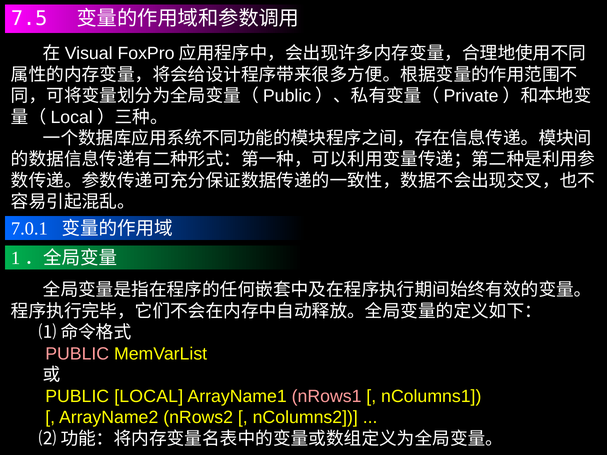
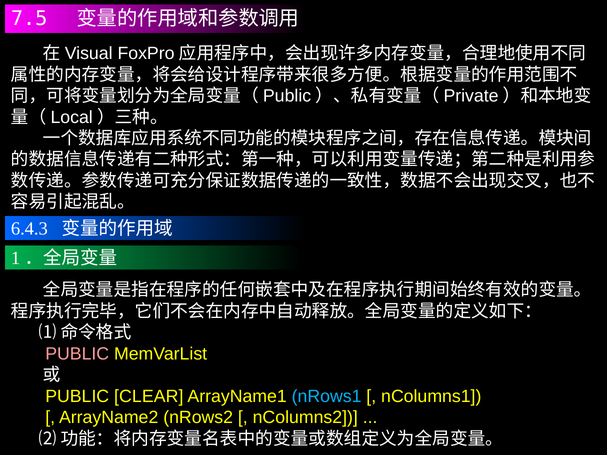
7.0.1: 7.0.1 -> 6.4.3
LOCAL: LOCAL -> CLEAR
nRows1 colour: pink -> light blue
